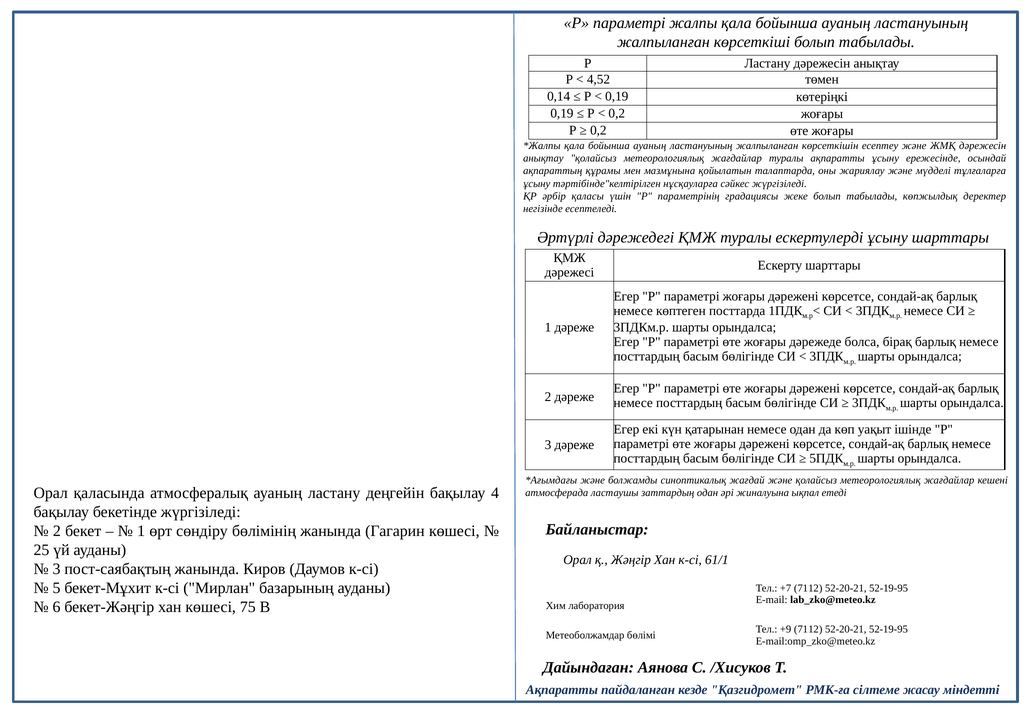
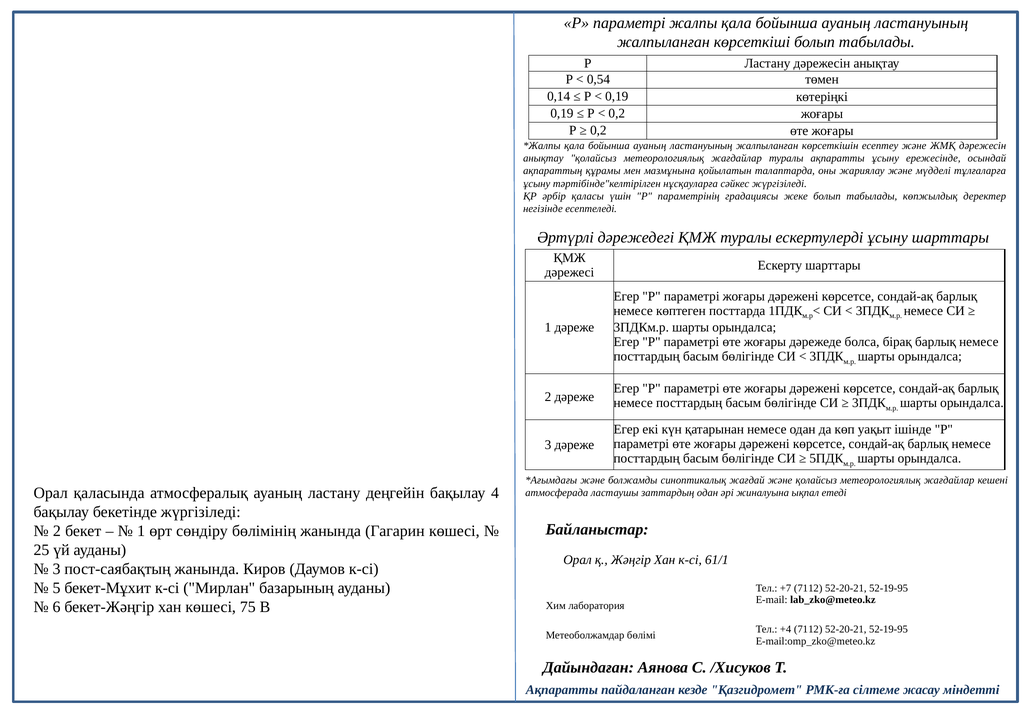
4,52: 4,52 -> 0,54
+9: +9 -> +4
